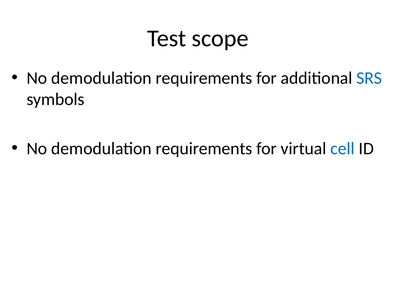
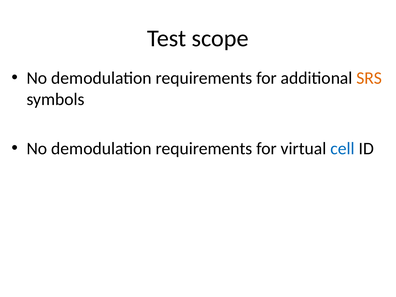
SRS colour: blue -> orange
